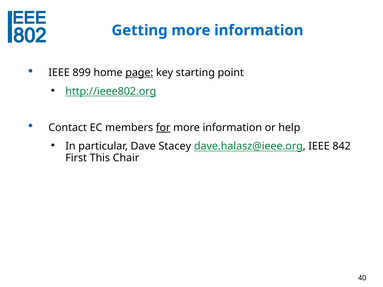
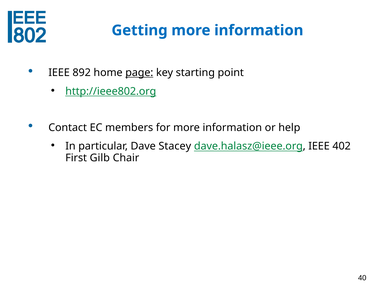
899: 899 -> 892
for underline: present -> none
842: 842 -> 402
This: This -> Gilb
